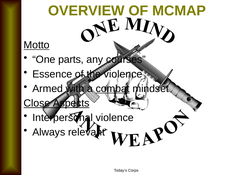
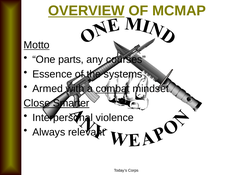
OVERVIEW underline: none -> present
the violence: violence -> systems
Aspects: Aspects -> Smarter
